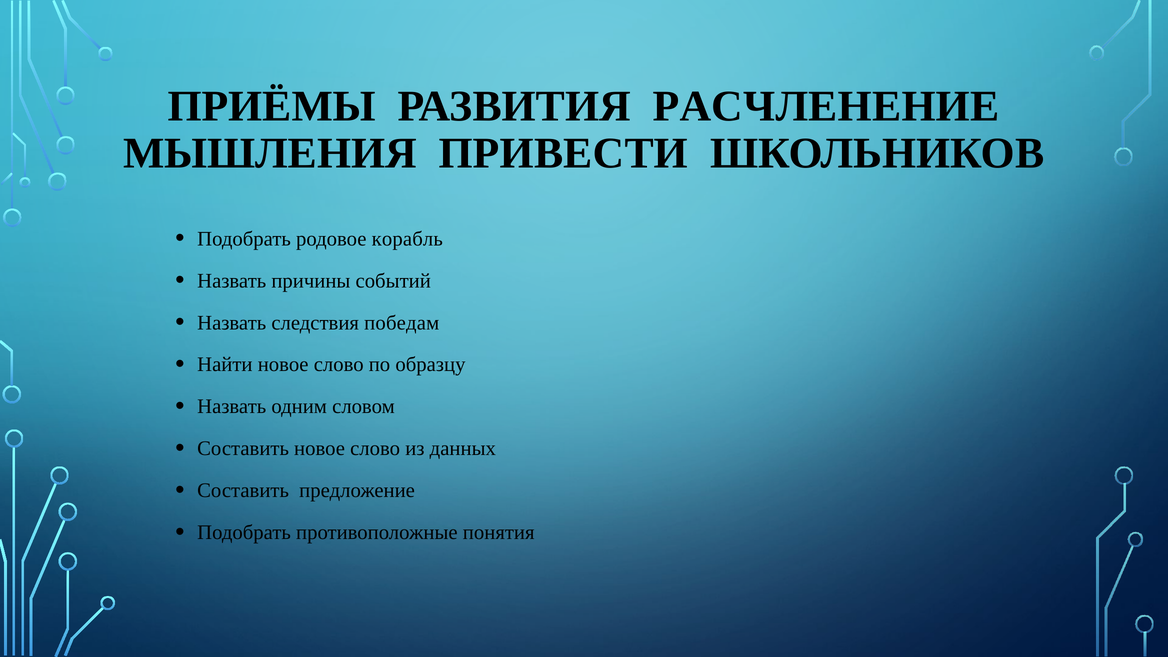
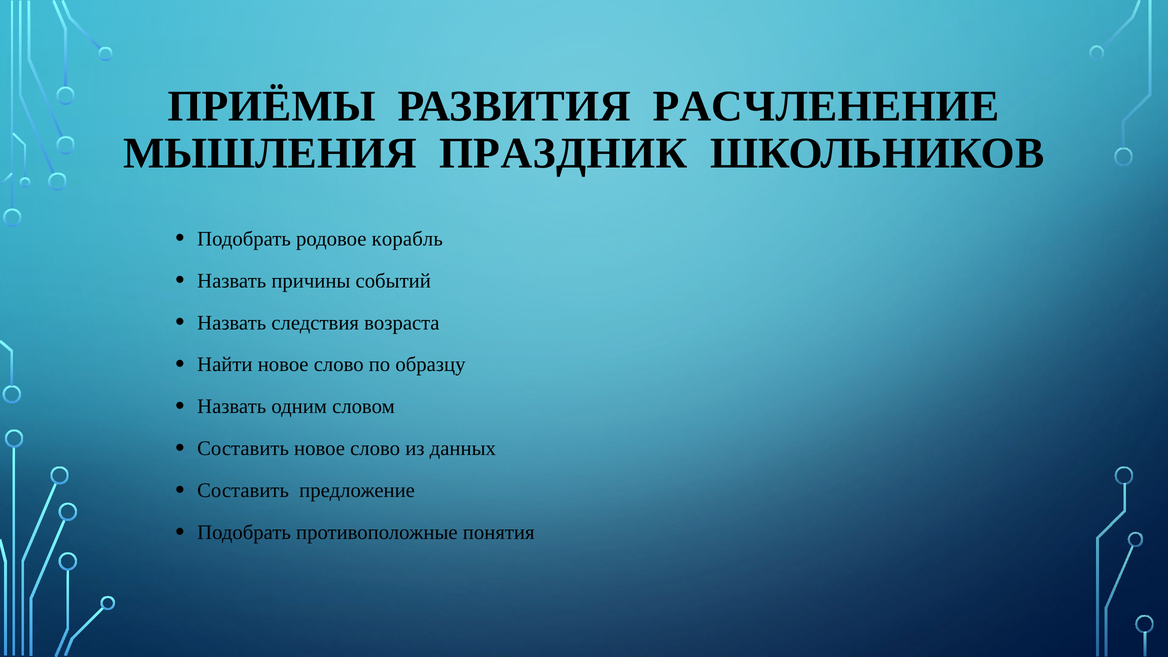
ПРИВЕСТИ: ПРИВЕСТИ -> ПРАЗДНИК
победам: победам -> возраста
